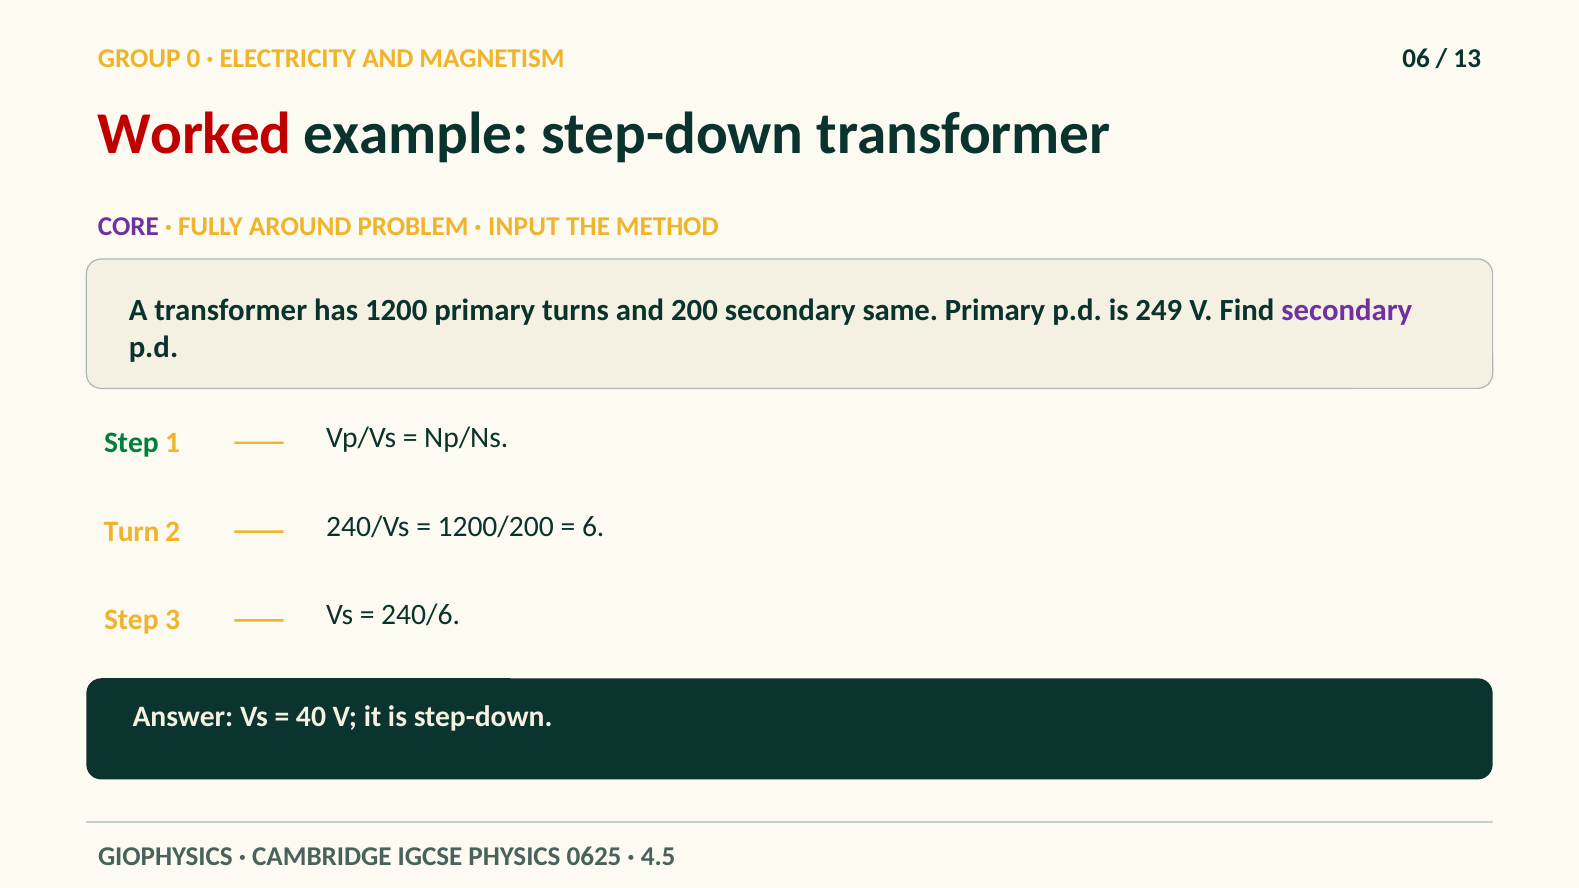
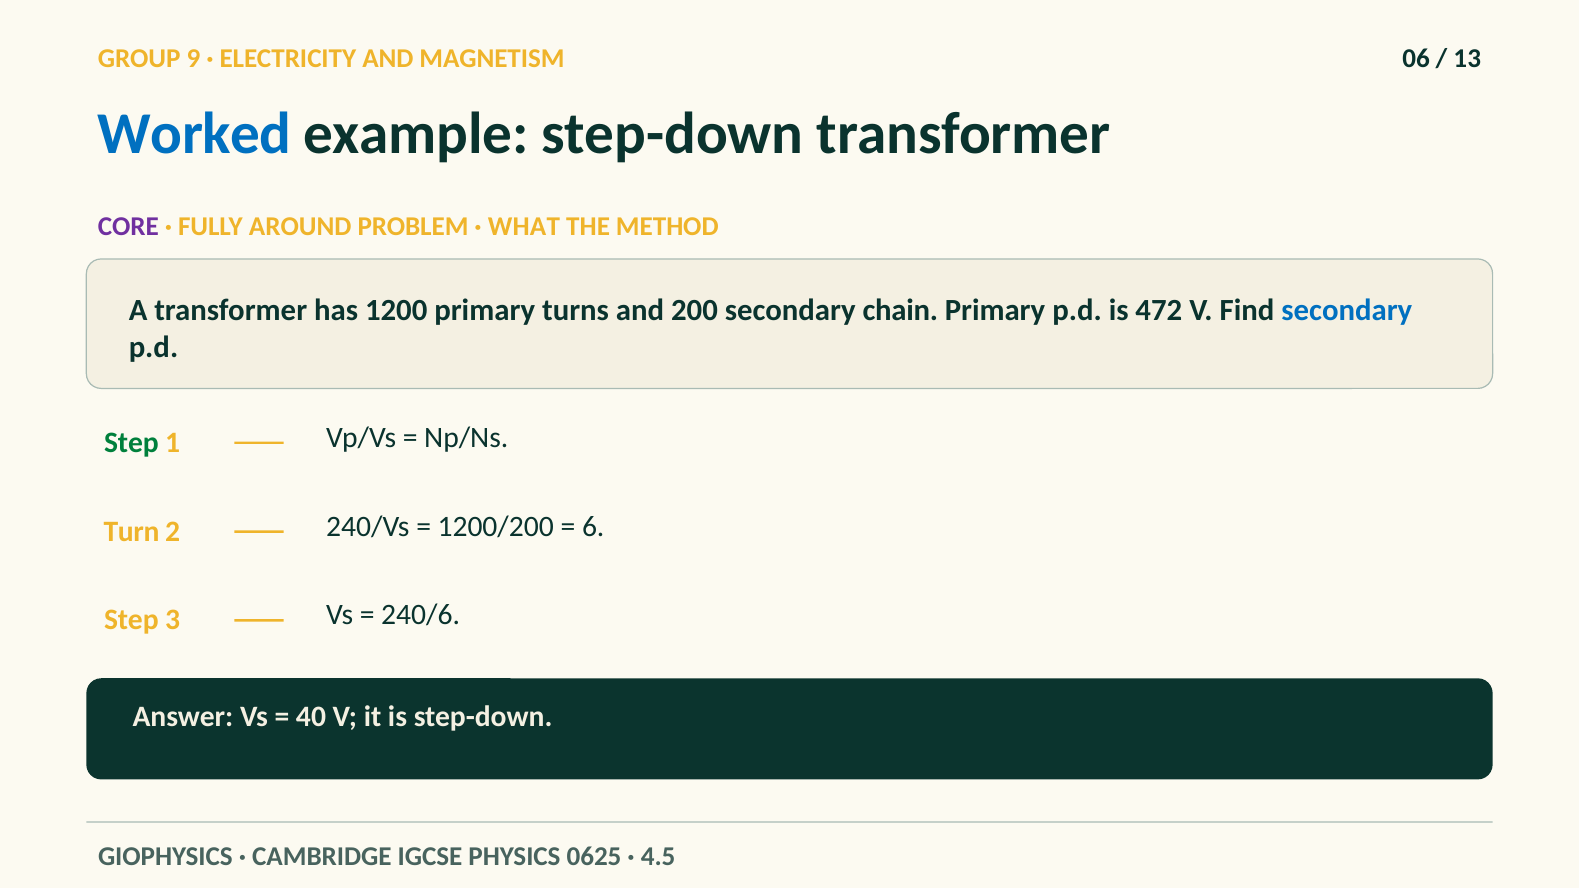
0: 0 -> 9
Worked colour: red -> blue
INPUT: INPUT -> WHAT
same: same -> chain
249: 249 -> 472
secondary at (1347, 310) colour: purple -> blue
